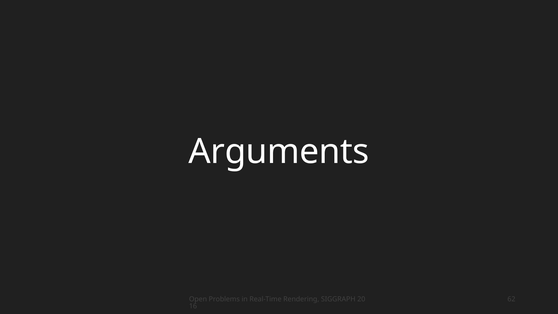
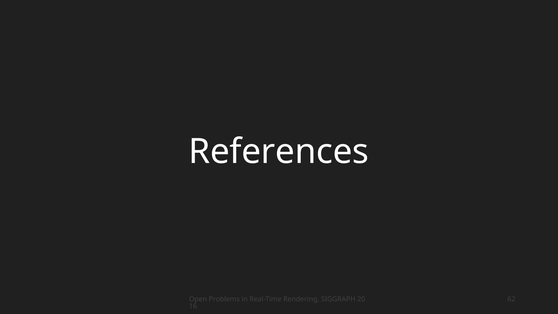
Arguments: Arguments -> References
